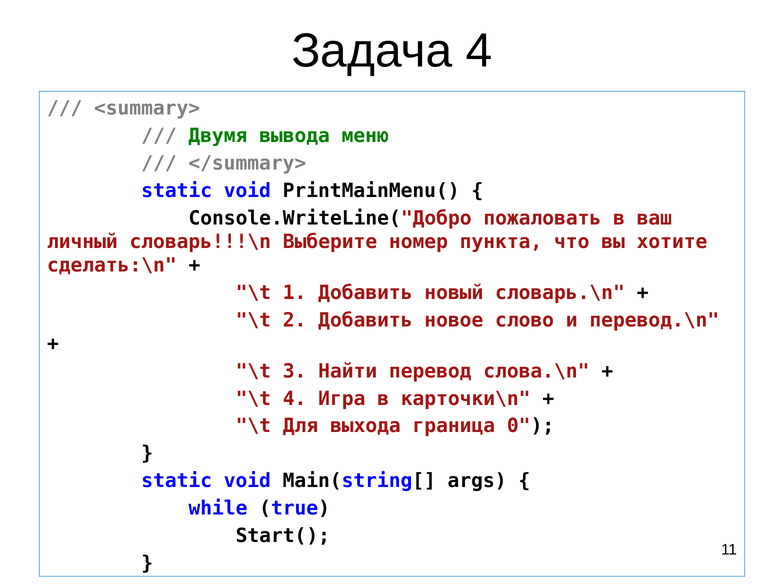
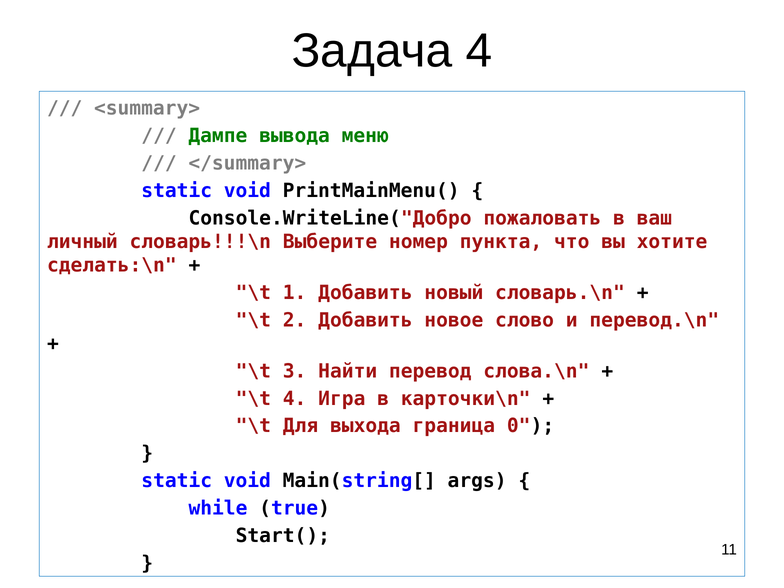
Двумя: Двумя -> Дампе
